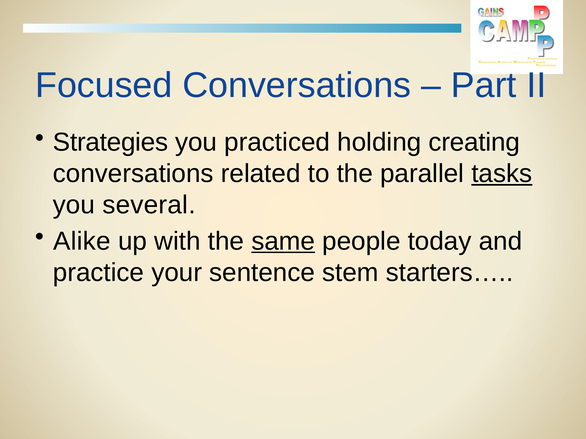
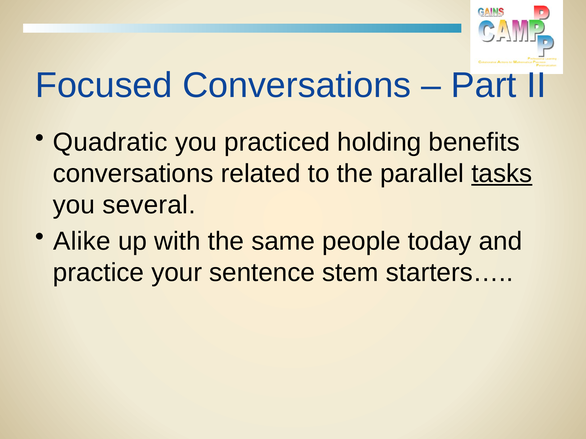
Strategies: Strategies -> Quadratic
creating: creating -> benefits
same underline: present -> none
